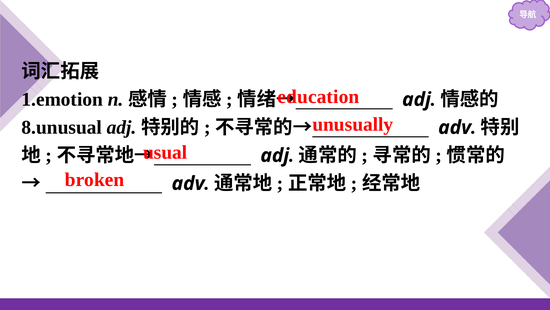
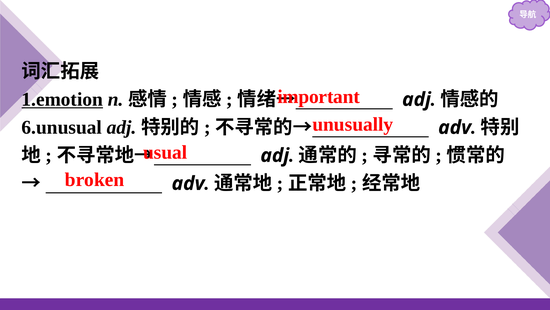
education: education -> important
1.emotion underline: none -> present
8.unusual: 8.unusual -> 6.unusual
